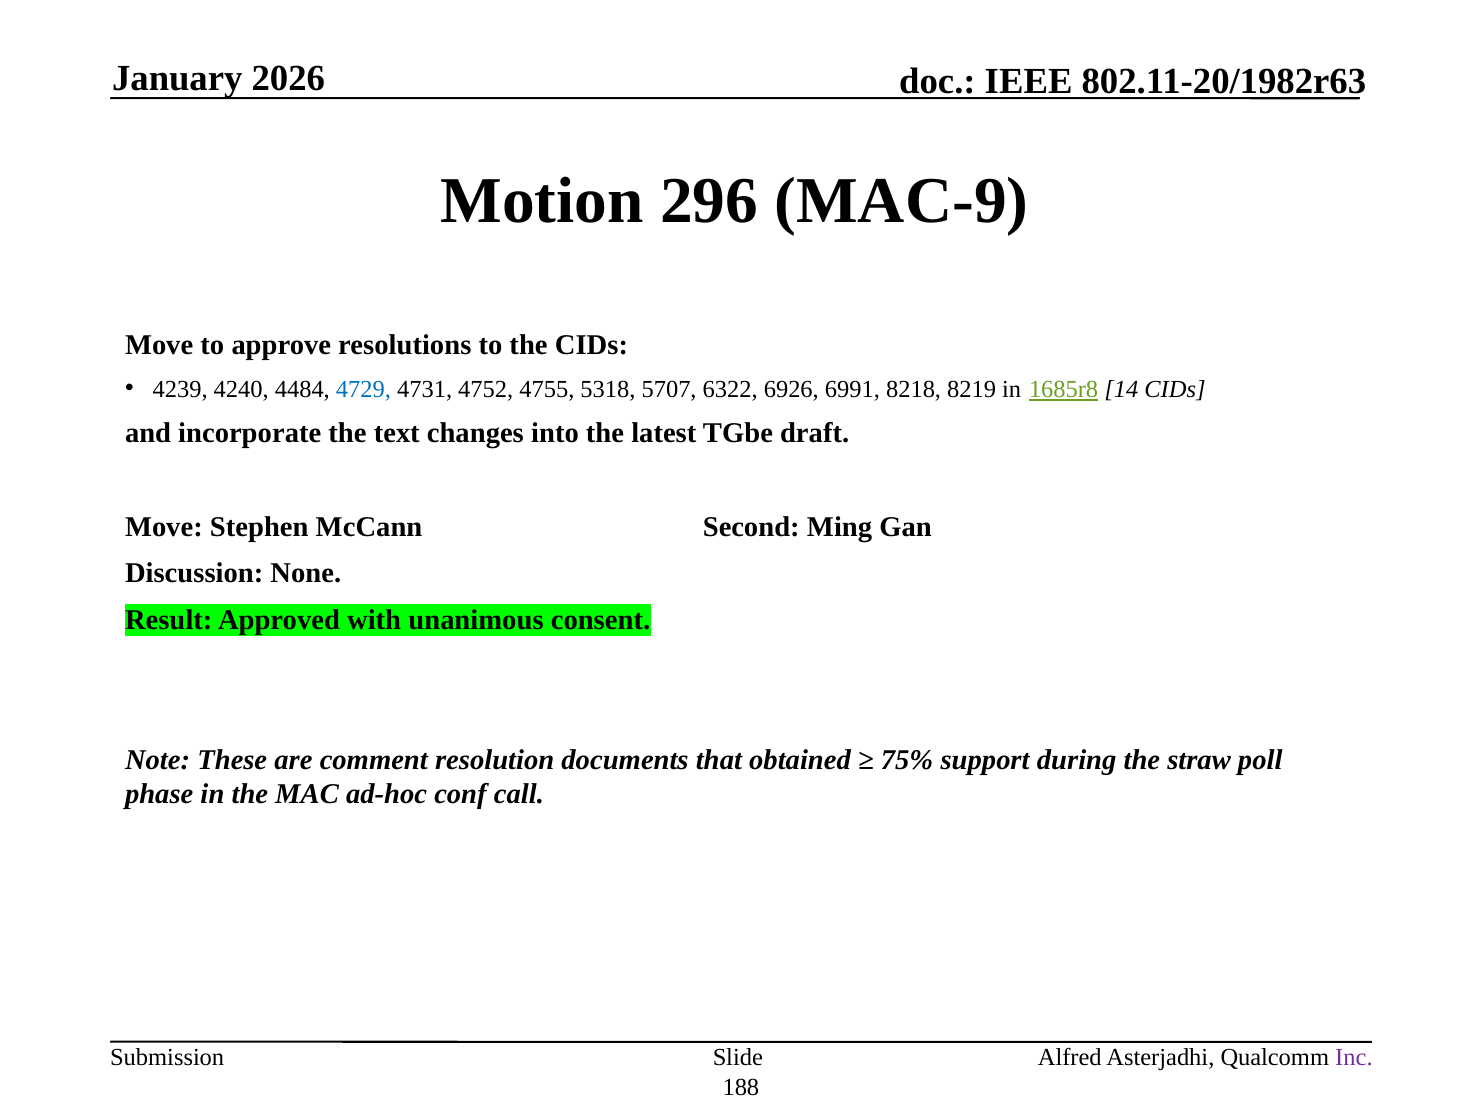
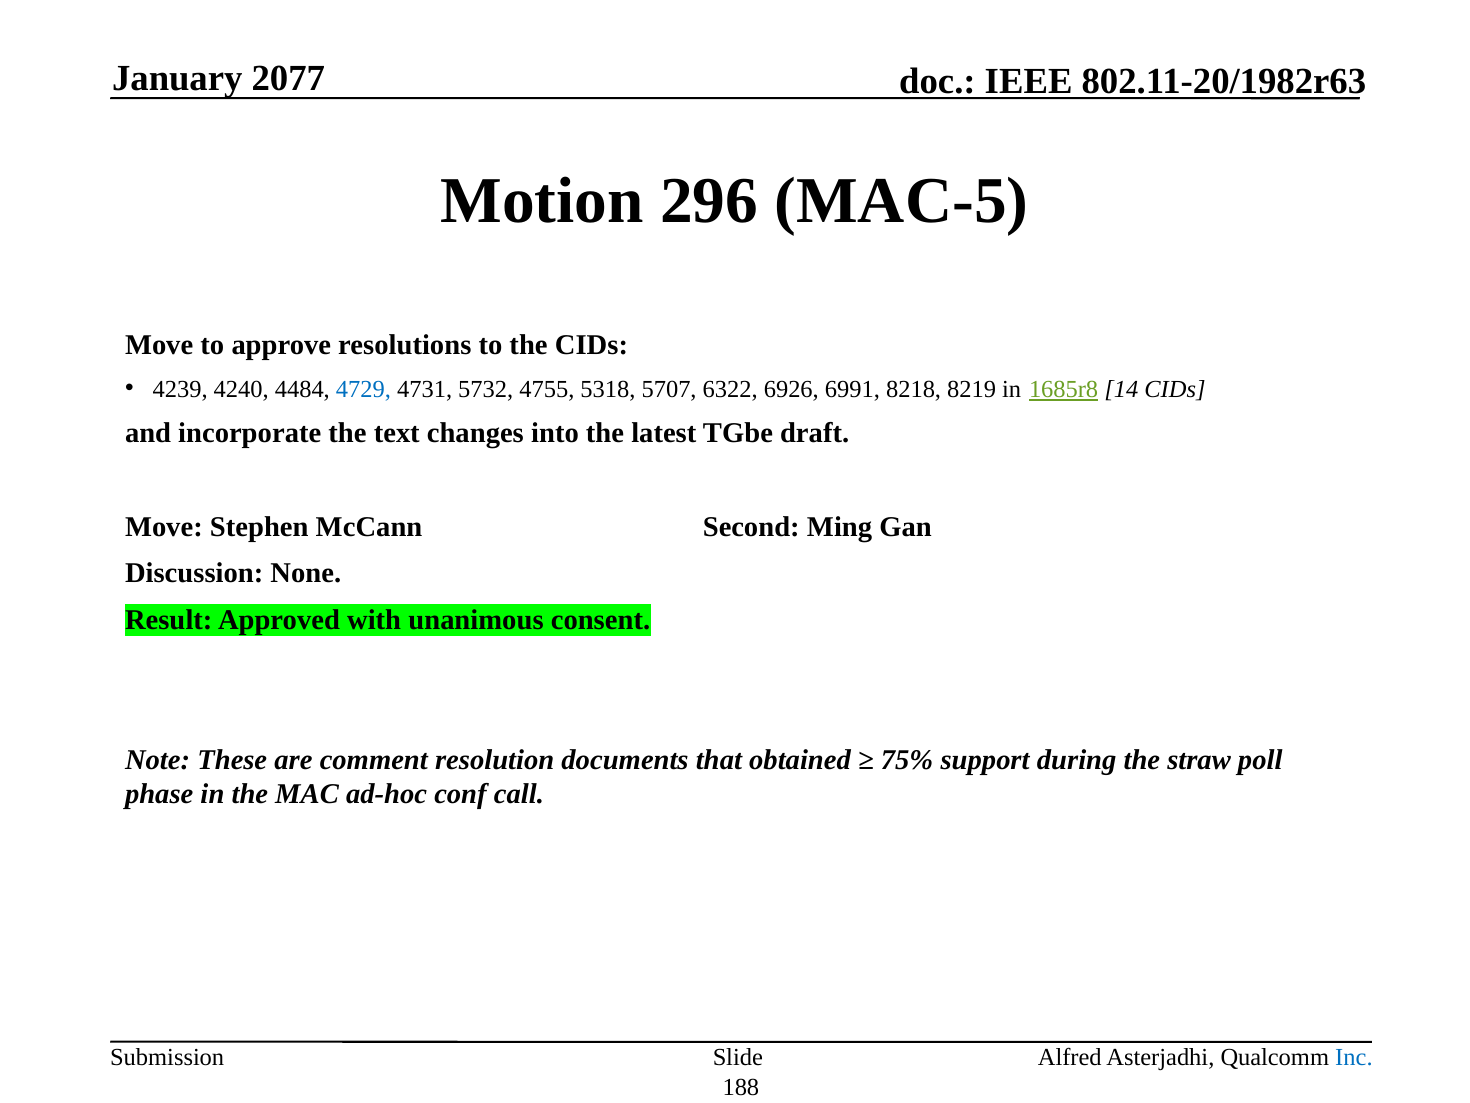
2026: 2026 -> 2077
MAC-9: MAC-9 -> MAC-5
4752: 4752 -> 5732
Inc colour: purple -> blue
